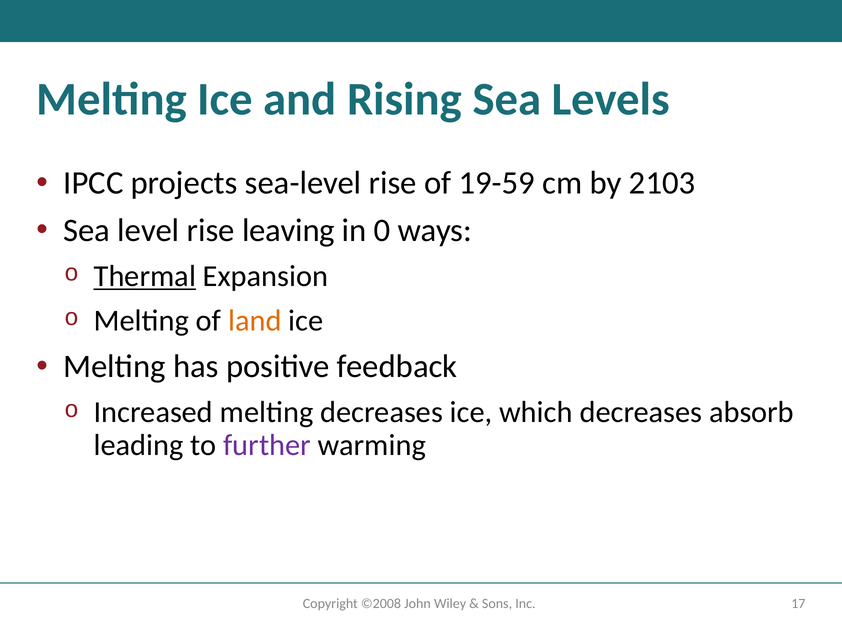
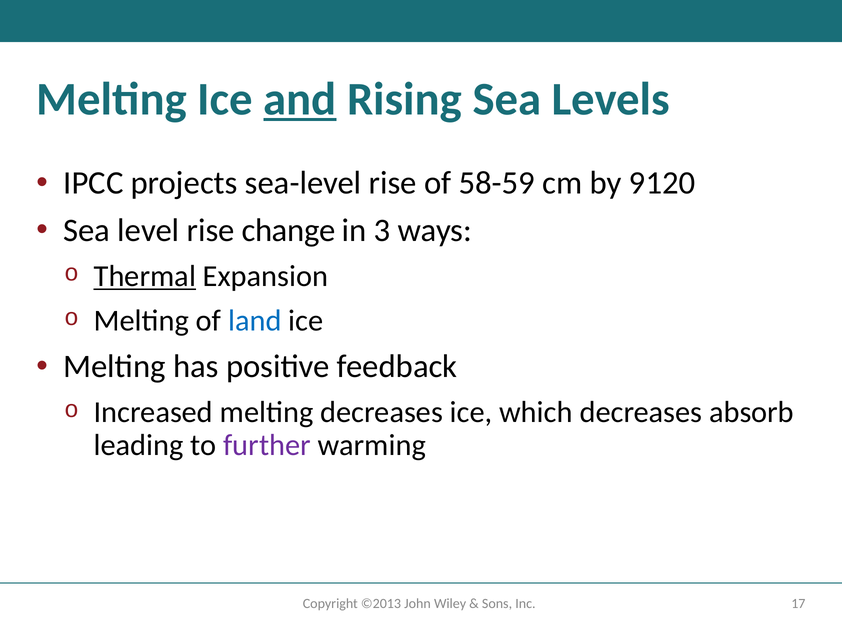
and underline: none -> present
19-59: 19-59 -> 58-59
2103: 2103 -> 9120
leaving: leaving -> change
0: 0 -> 3
land colour: orange -> blue
©2008: ©2008 -> ©2013
